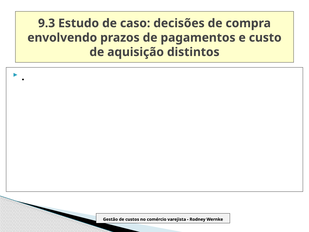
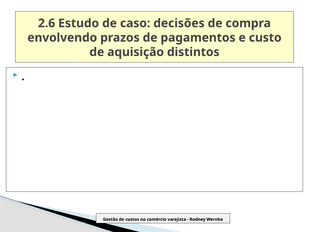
9.3: 9.3 -> 2.6
